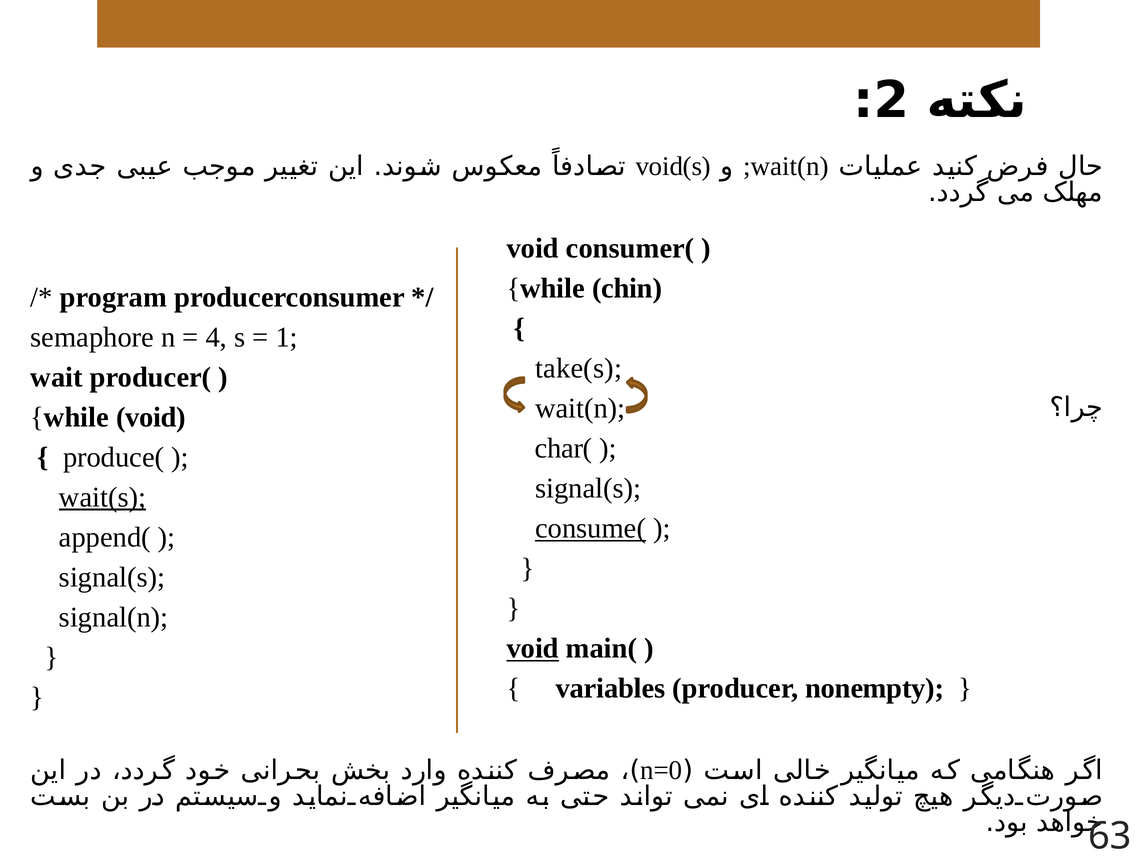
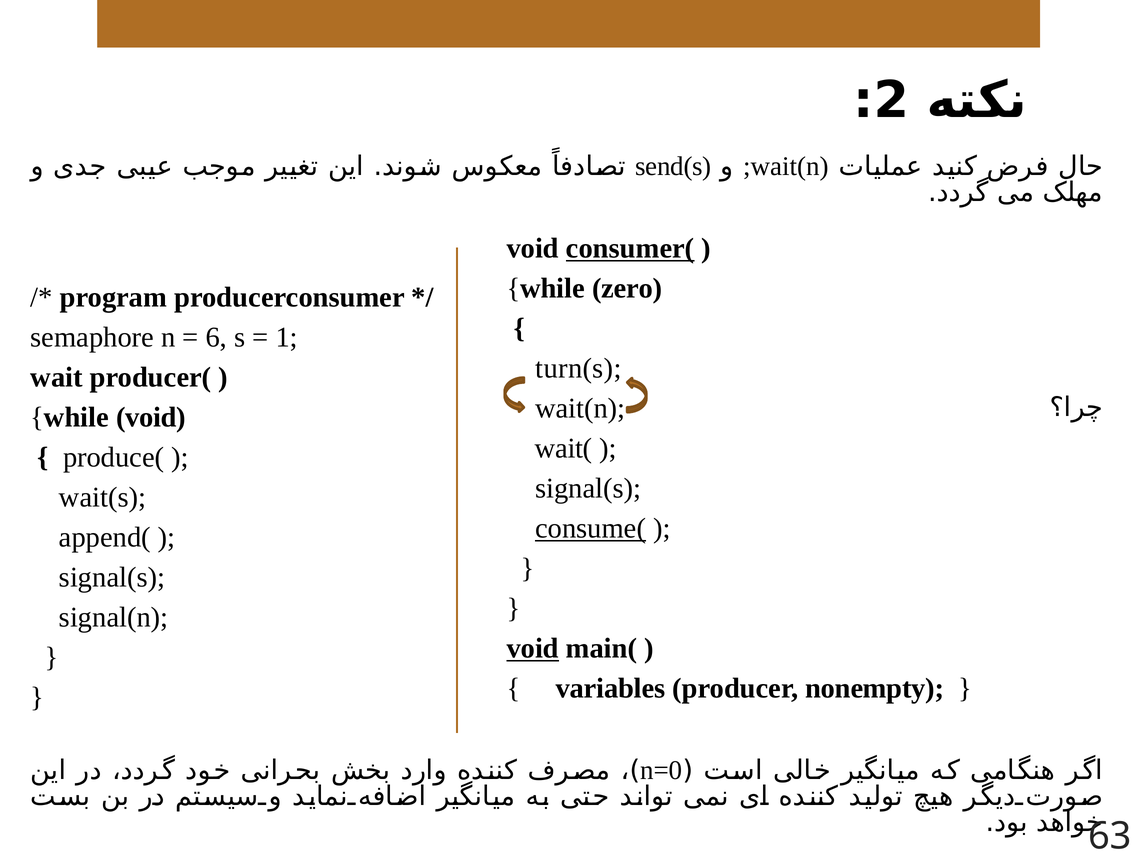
void(s: void(s -> send(s
consumer( underline: none -> present
chin: chin -> zero
4: 4 -> 6
take(s: take(s -> turn(s
char(: char( -> wait(
wait(s underline: present -> none
